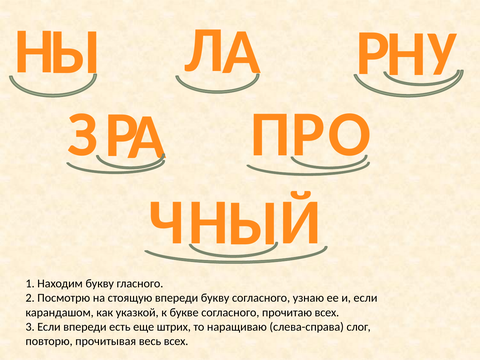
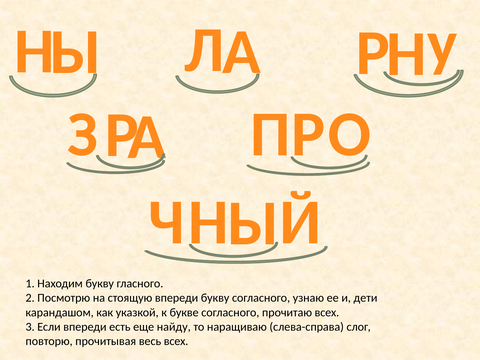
и если: если -> дети
штрих: штрих -> найду
